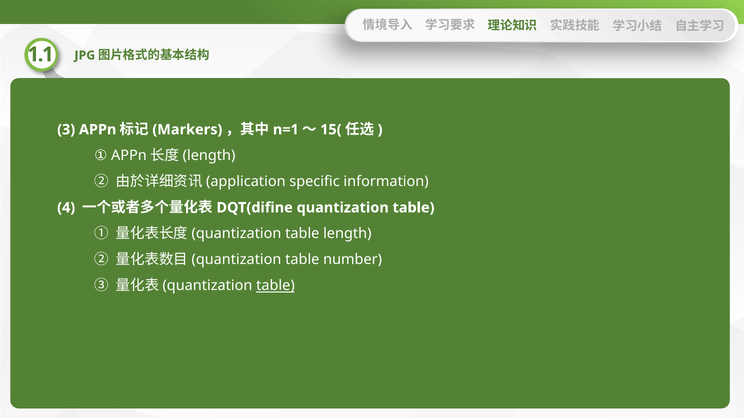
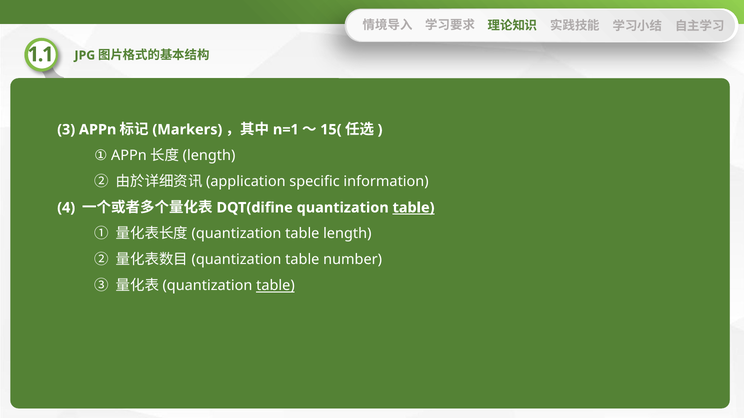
table at (414, 208) underline: none -> present
